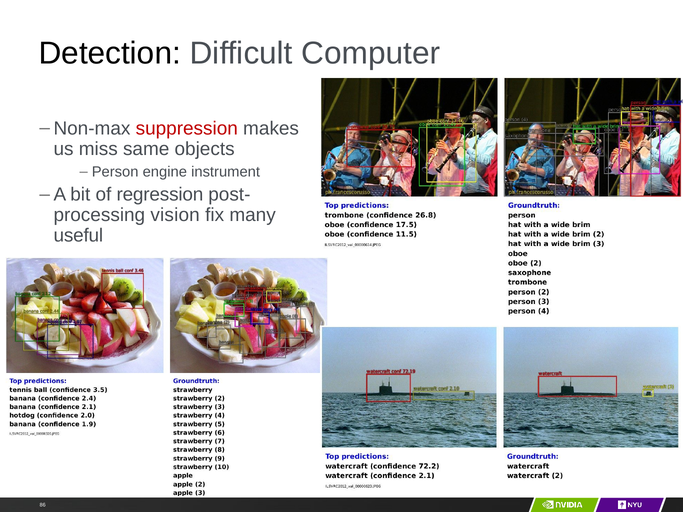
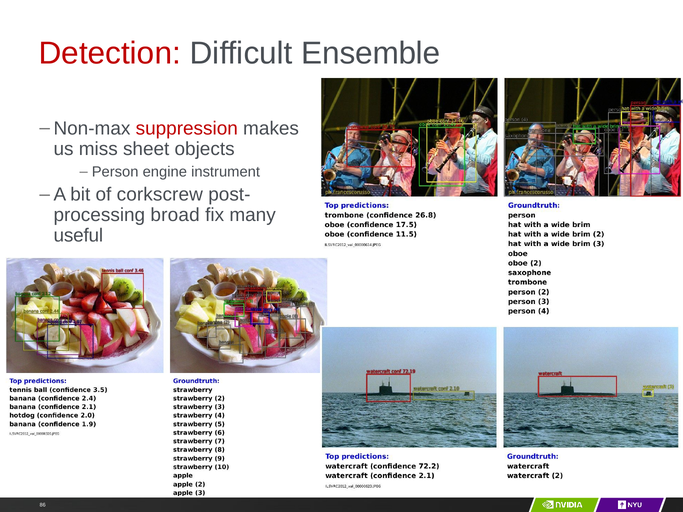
Detection colour: black -> red
Computer: Computer -> Ensemble
same: same -> sheet
regression: regression -> corkscrew
vision: vision -> broad
